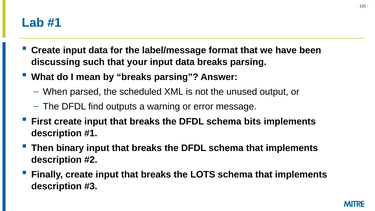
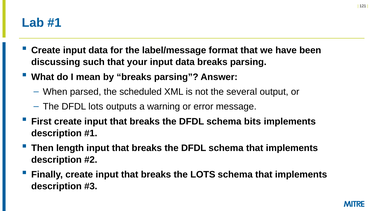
unused: unused -> several
DFDL find: find -> lots
binary: binary -> length
